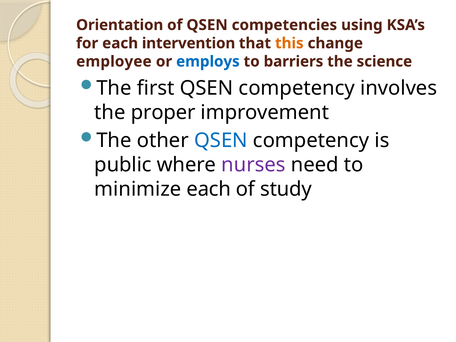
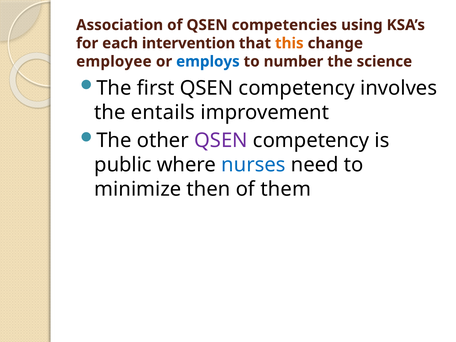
Orientation: Orientation -> Association
barriers: barriers -> number
proper: proper -> entails
QSEN at (221, 140) colour: blue -> purple
nurses colour: purple -> blue
minimize each: each -> then
study: study -> them
